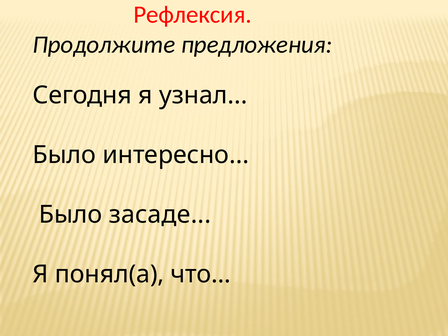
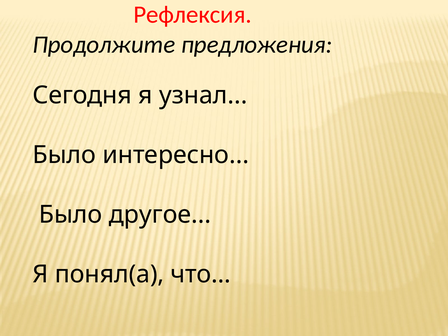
засаде: засаде -> другое
